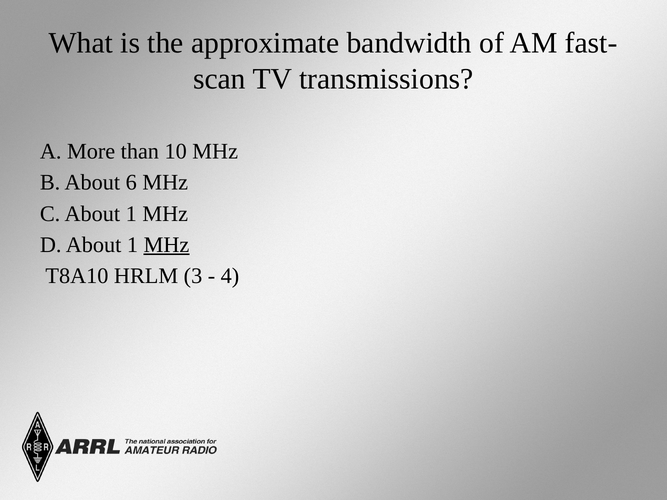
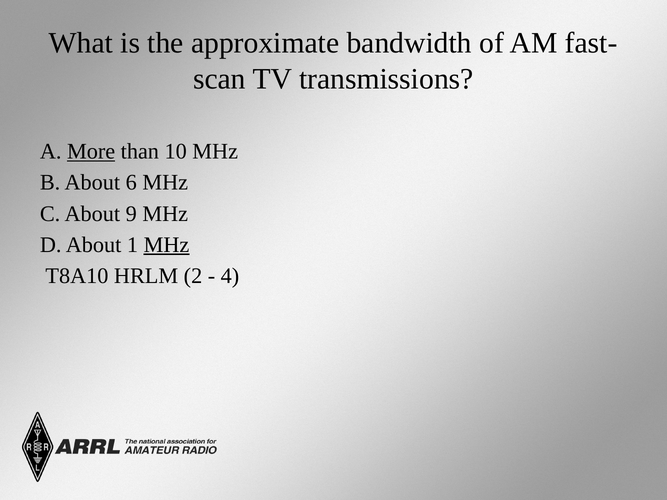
More underline: none -> present
C About 1: 1 -> 9
3: 3 -> 2
